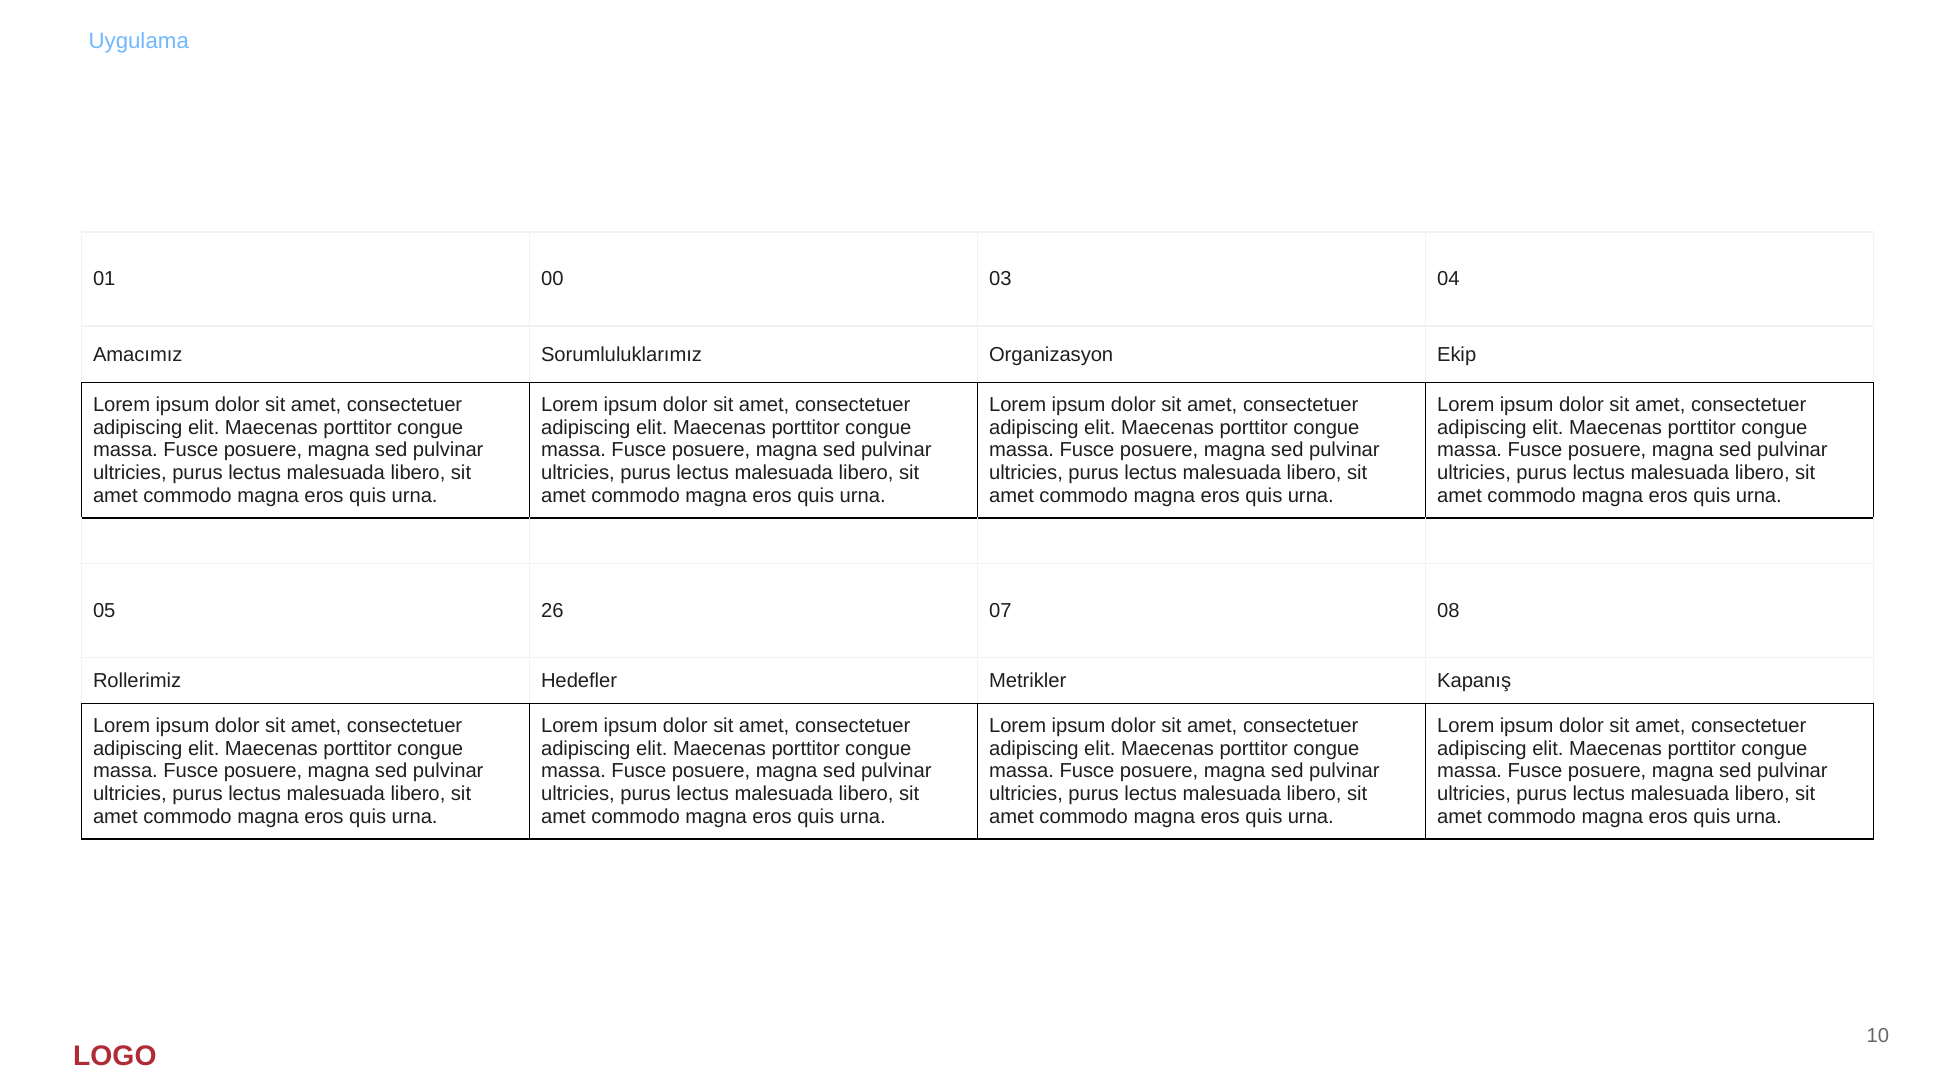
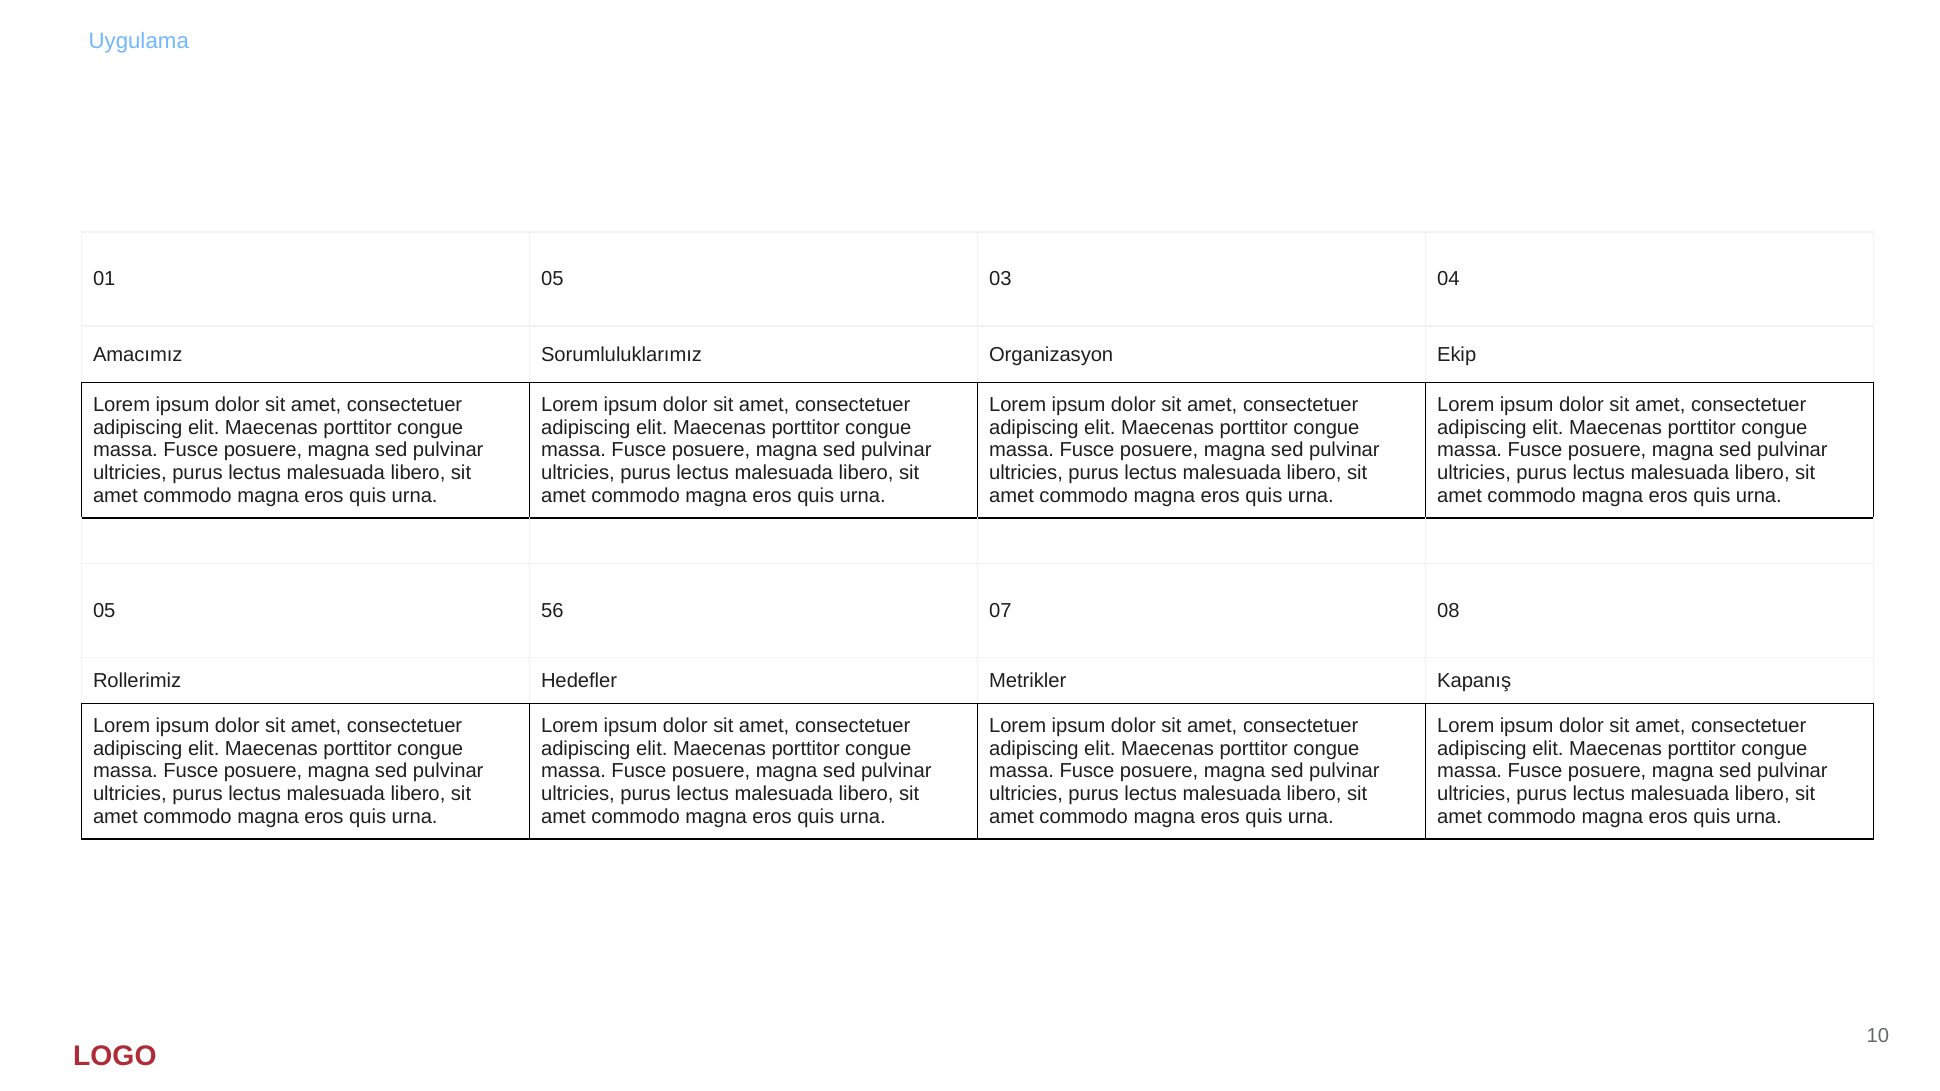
01 00: 00 -> 05
26: 26 -> 56
